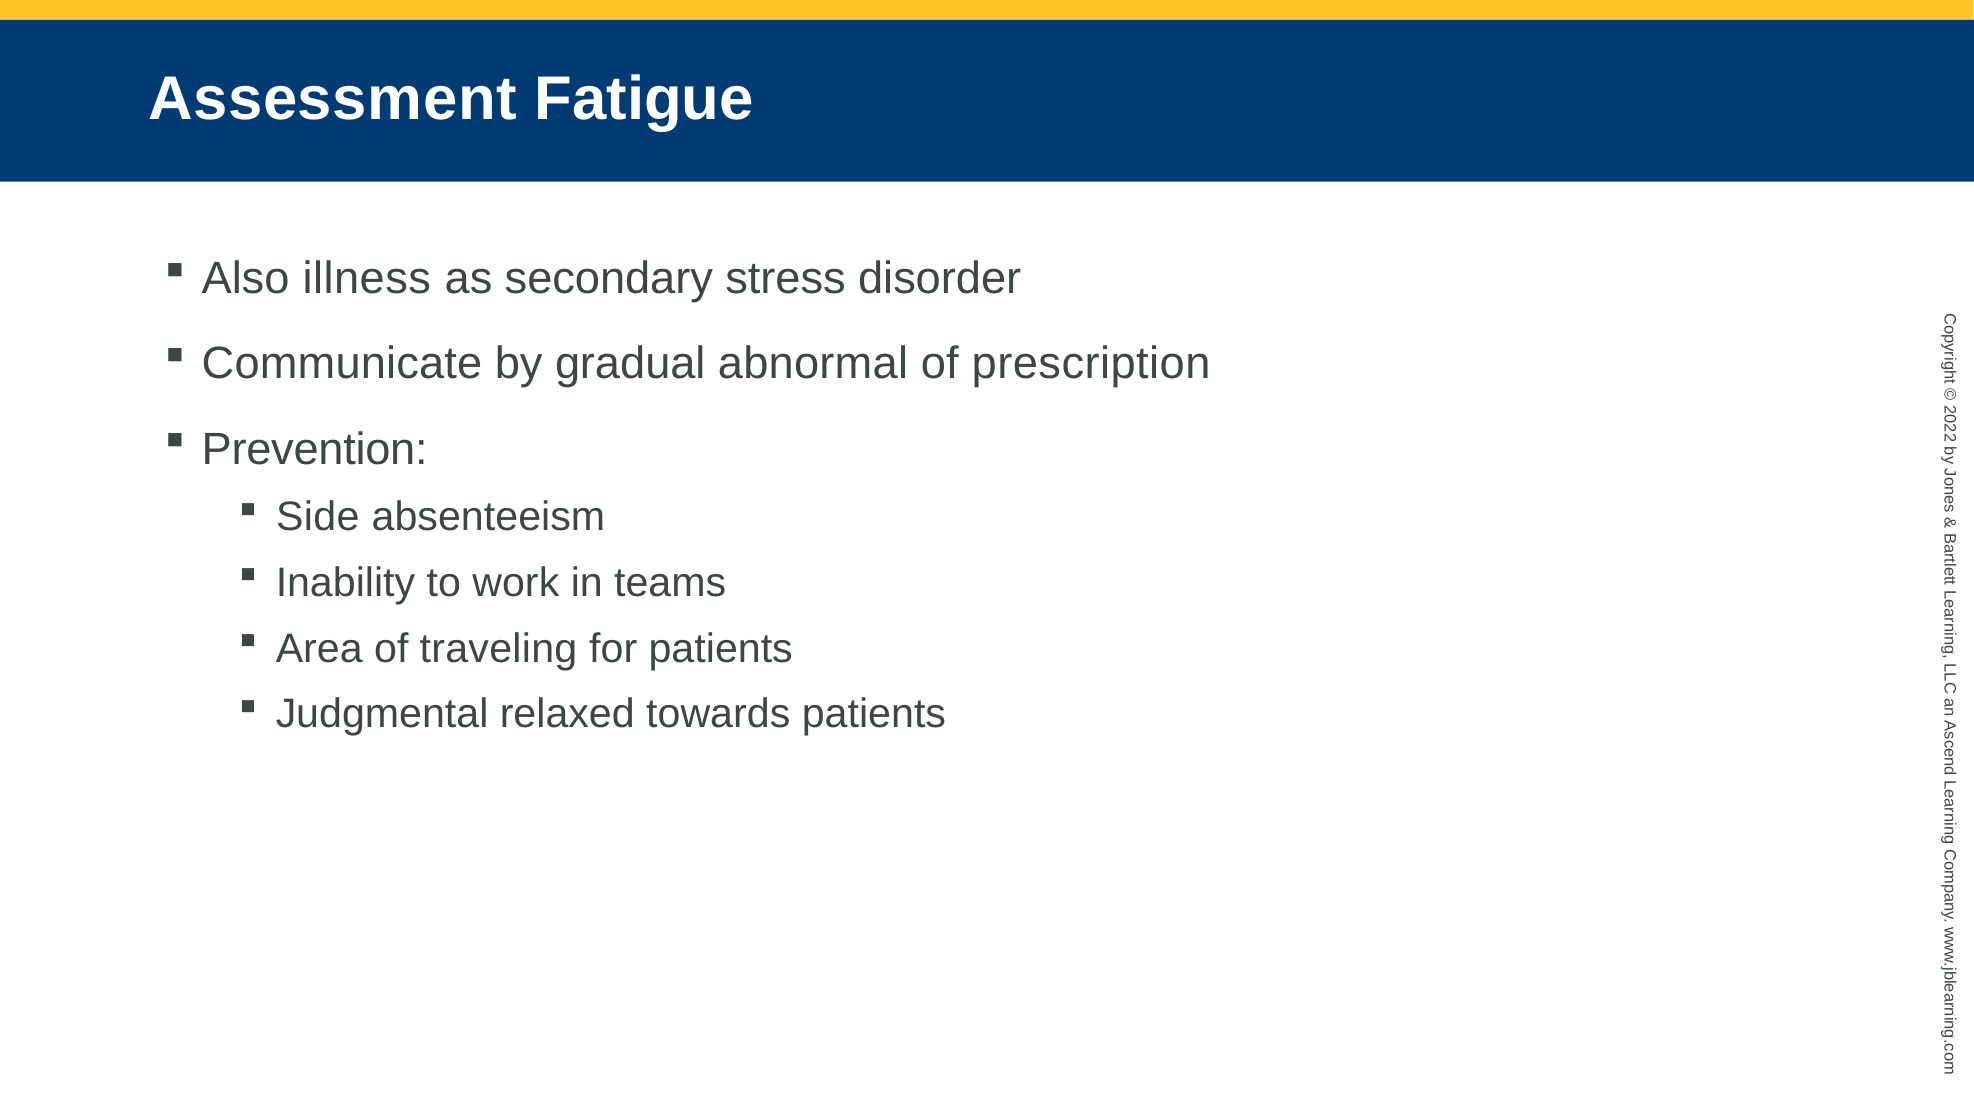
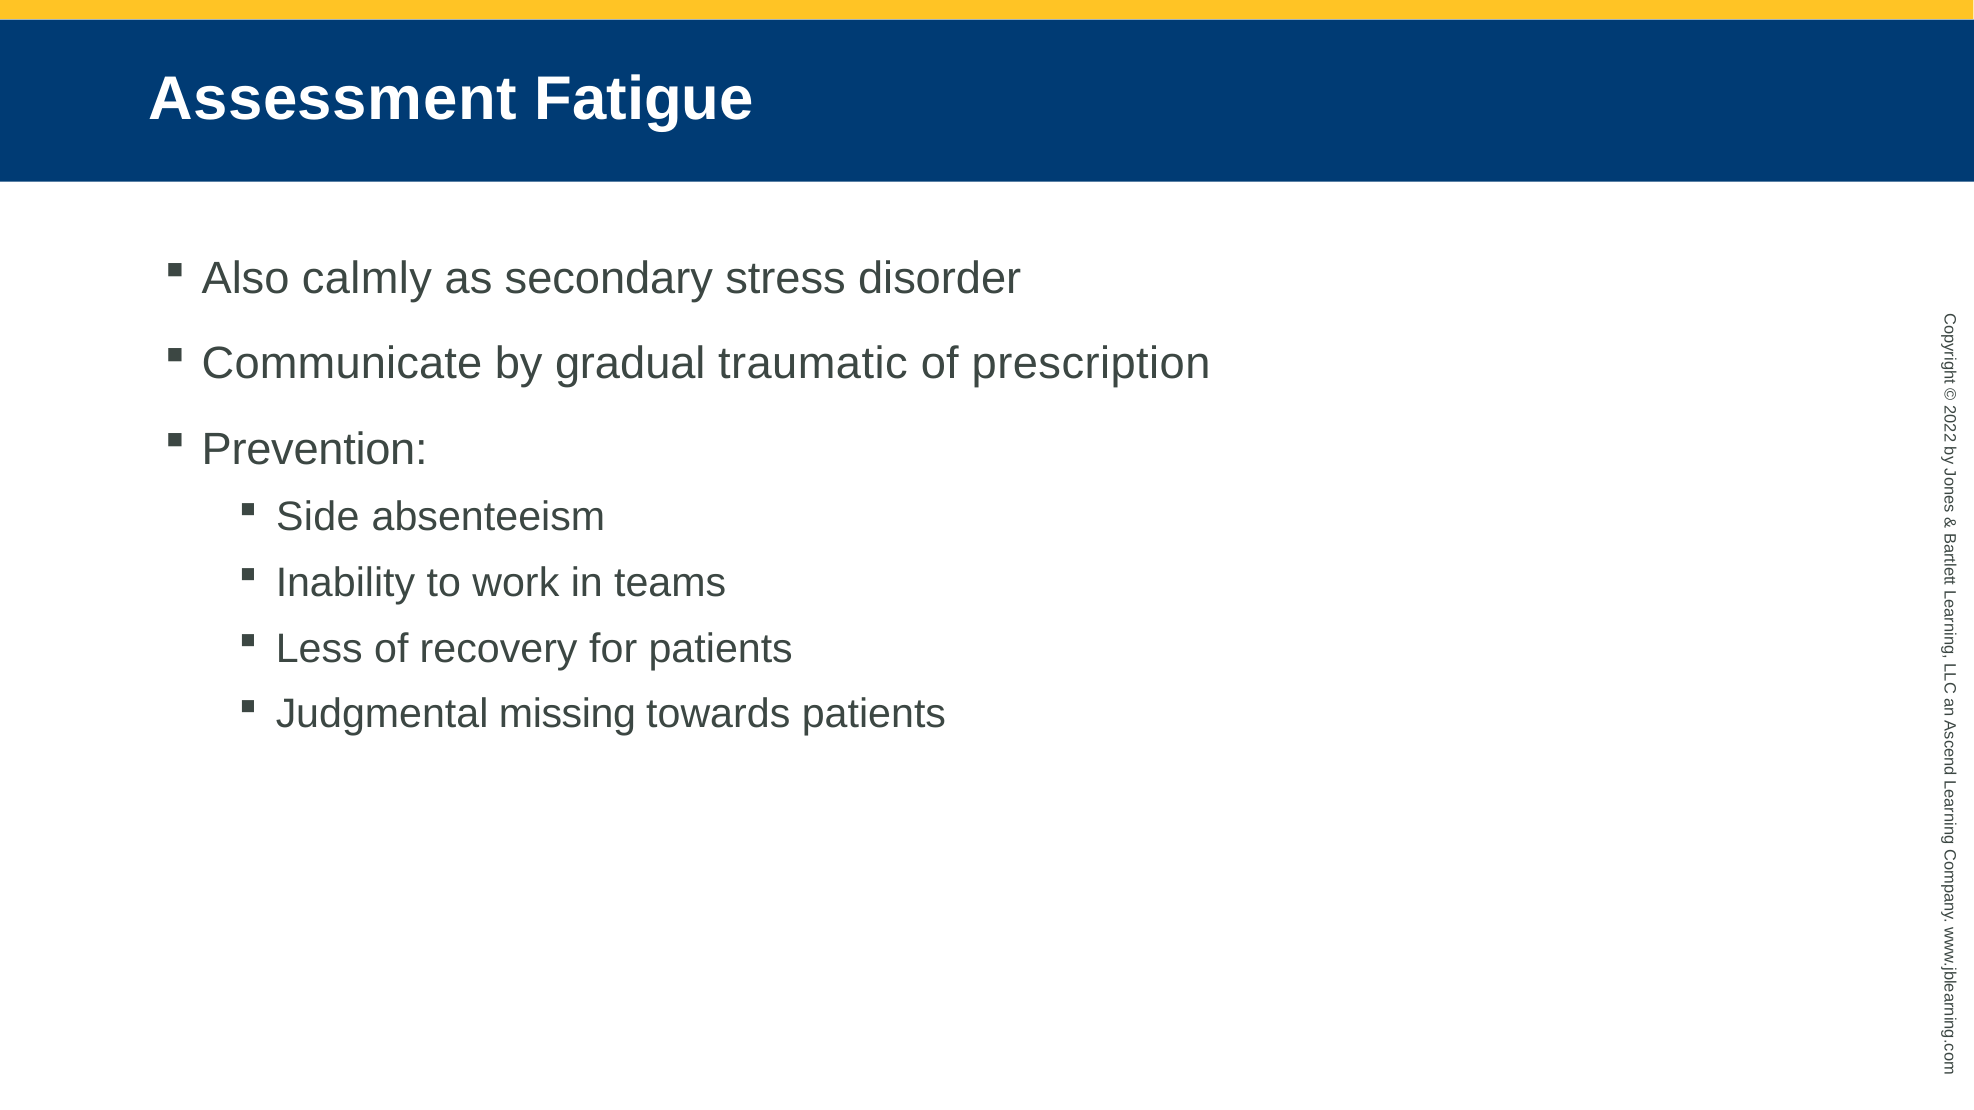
illness: illness -> calmly
abnormal: abnormal -> traumatic
Area: Area -> Less
traveling: traveling -> recovery
relaxed: relaxed -> missing
